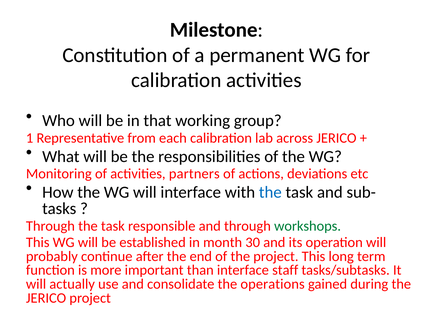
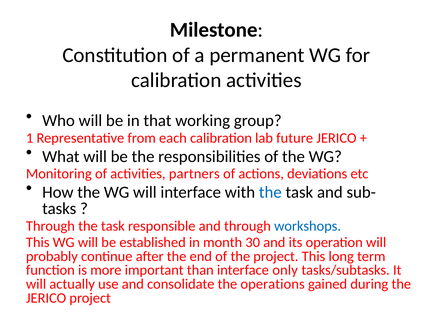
across: across -> future
workshops colour: green -> blue
staff: staff -> only
